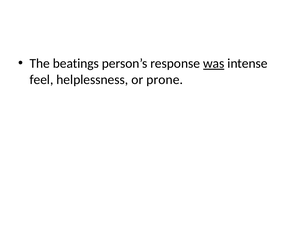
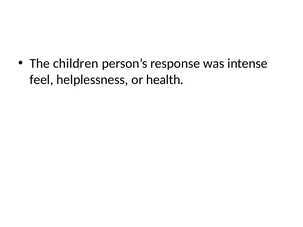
beatings: beatings -> children
was underline: present -> none
prone: prone -> health
